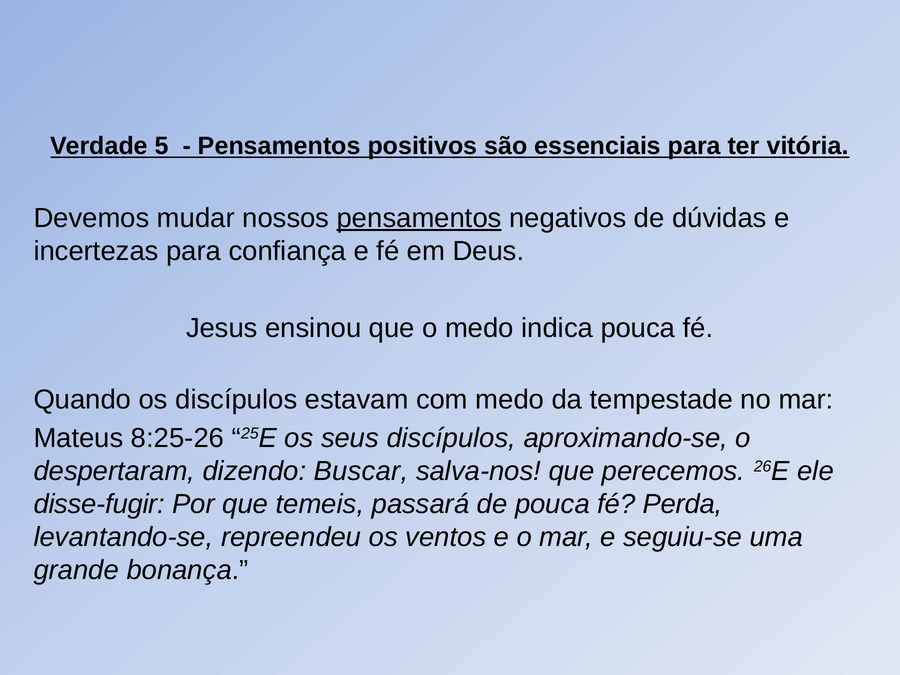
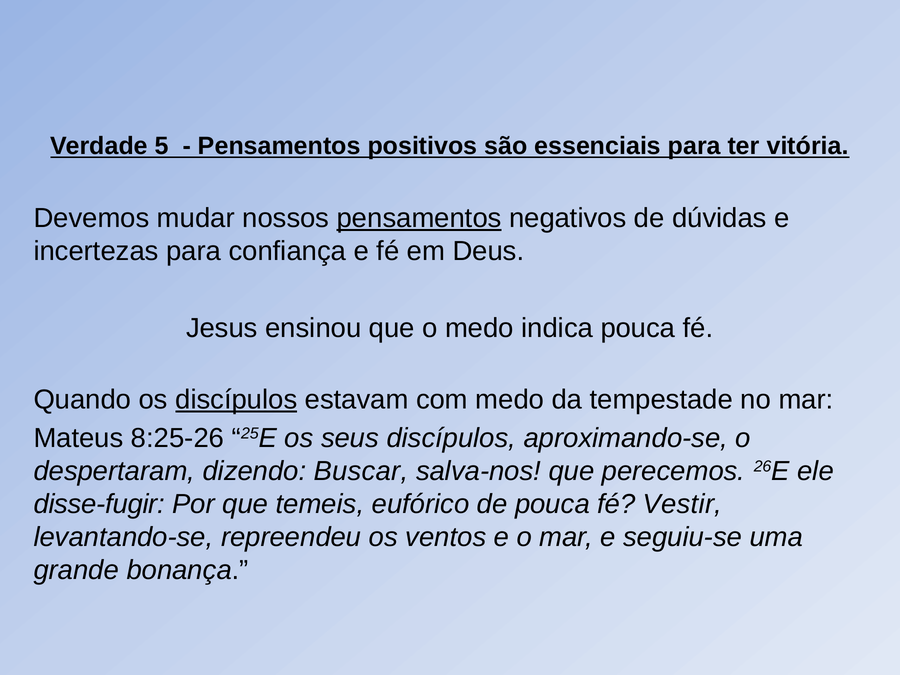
discípulos at (236, 400) underline: none -> present
passará: passará -> eufórico
Perda: Perda -> Vestir
